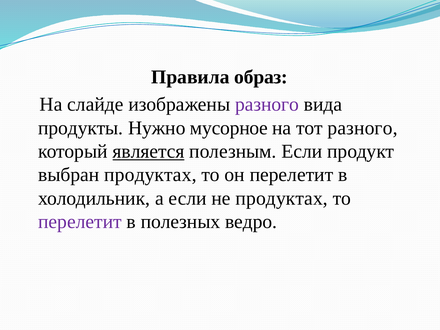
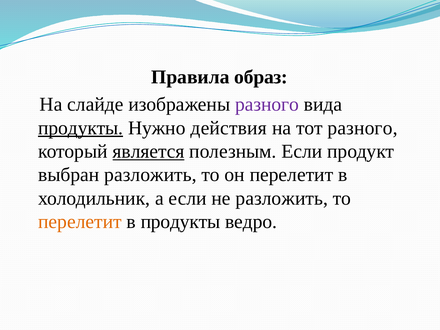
продукты at (81, 128) underline: none -> present
мусорное: мусорное -> действия
выбран продуктах: продуктах -> разложить
не продуктах: продуктах -> разложить
перелетит at (80, 222) colour: purple -> orange
в полезных: полезных -> продукты
